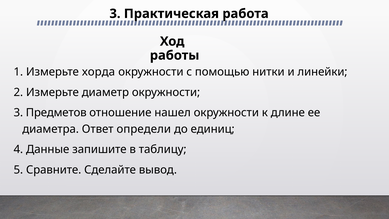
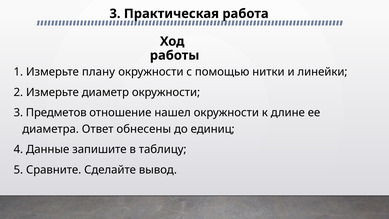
хорда: хорда -> плану
определи: определи -> обнесены
